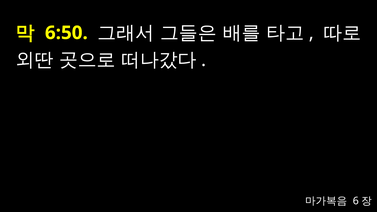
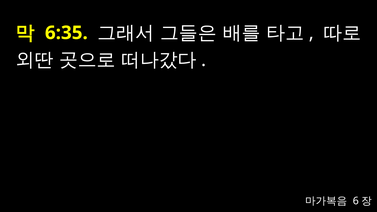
6:50: 6:50 -> 6:35
